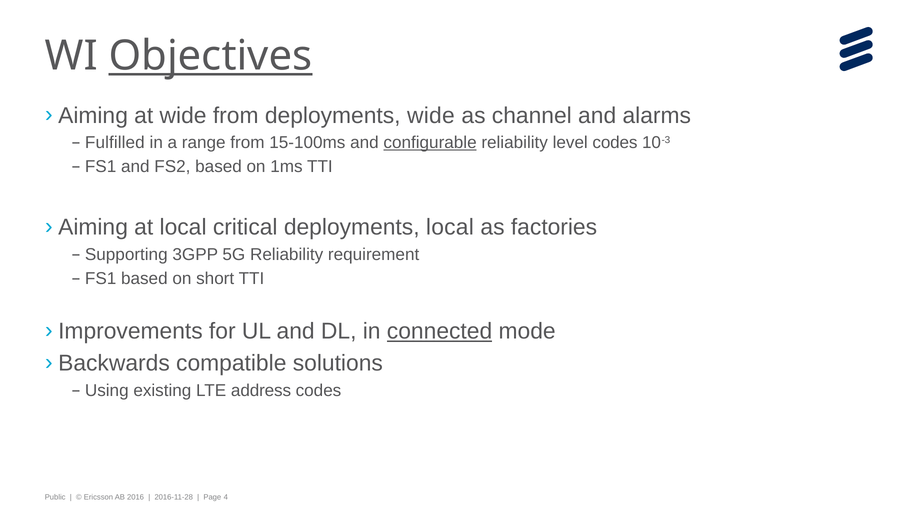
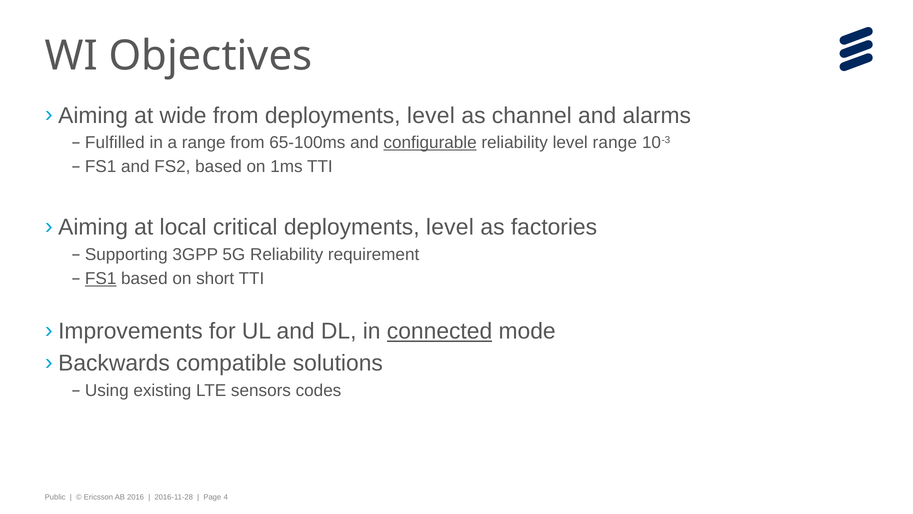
Objectives underline: present -> none
wide at (431, 115): wide -> level
15-100ms: 15-100ms -> 65-100ms
level codes: codes -> range
critical deployments local: local -> level
FS1 at (101, 278) underline: none -> present
address: address -> sensors
